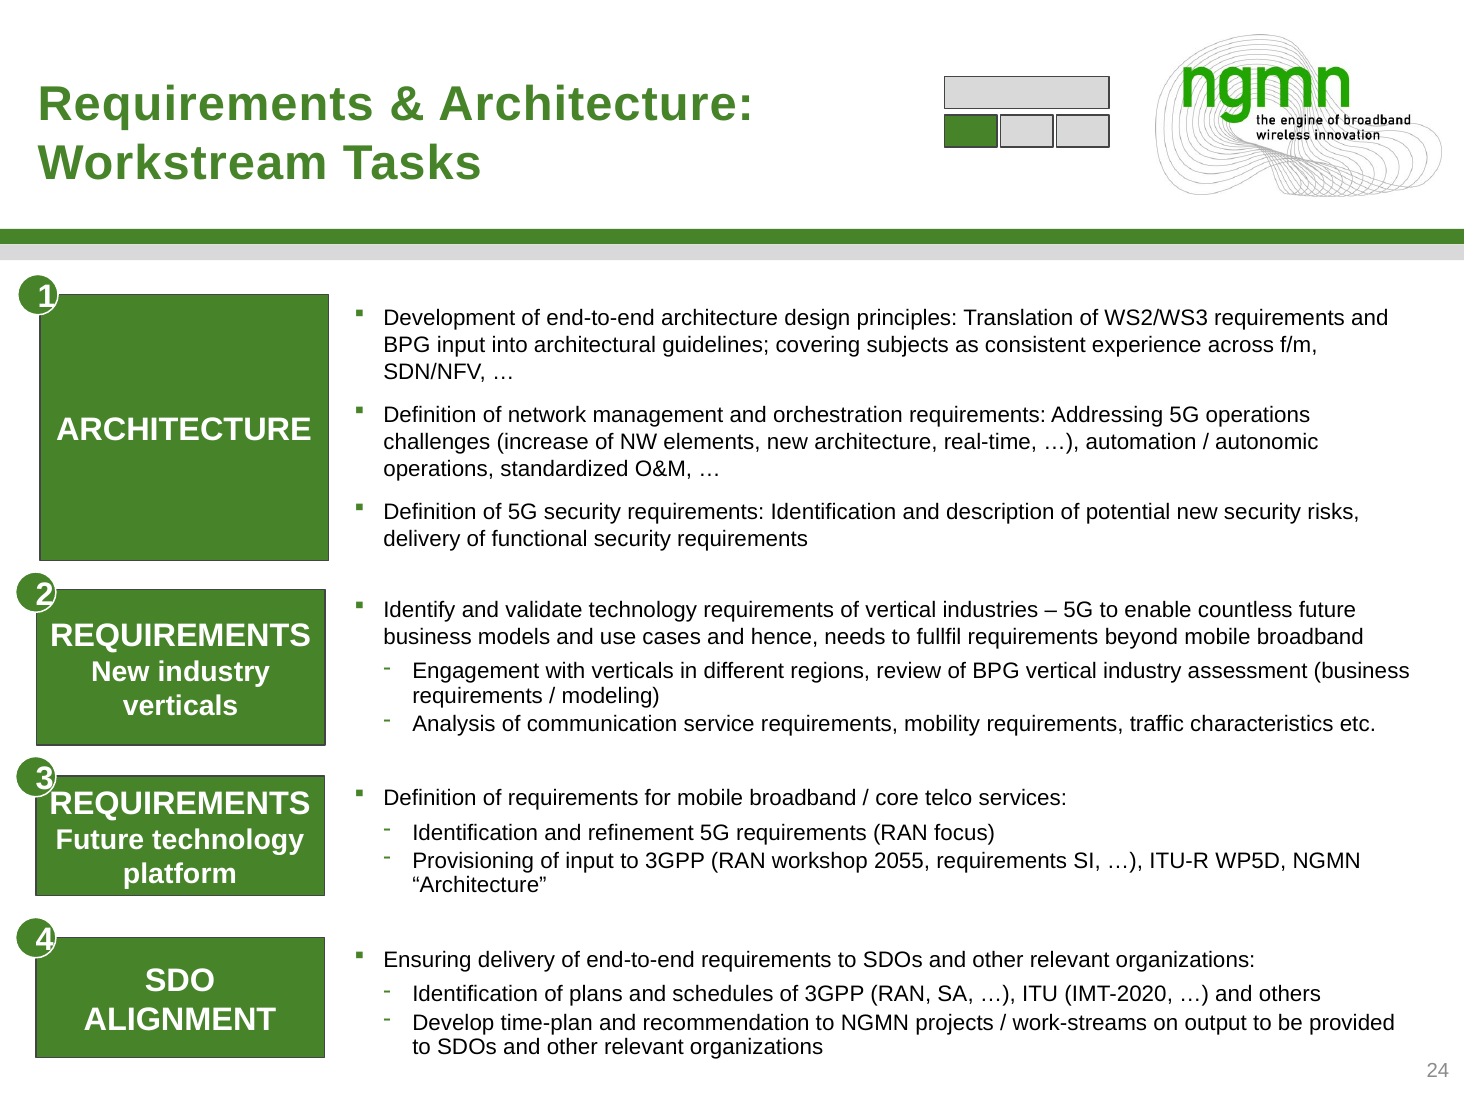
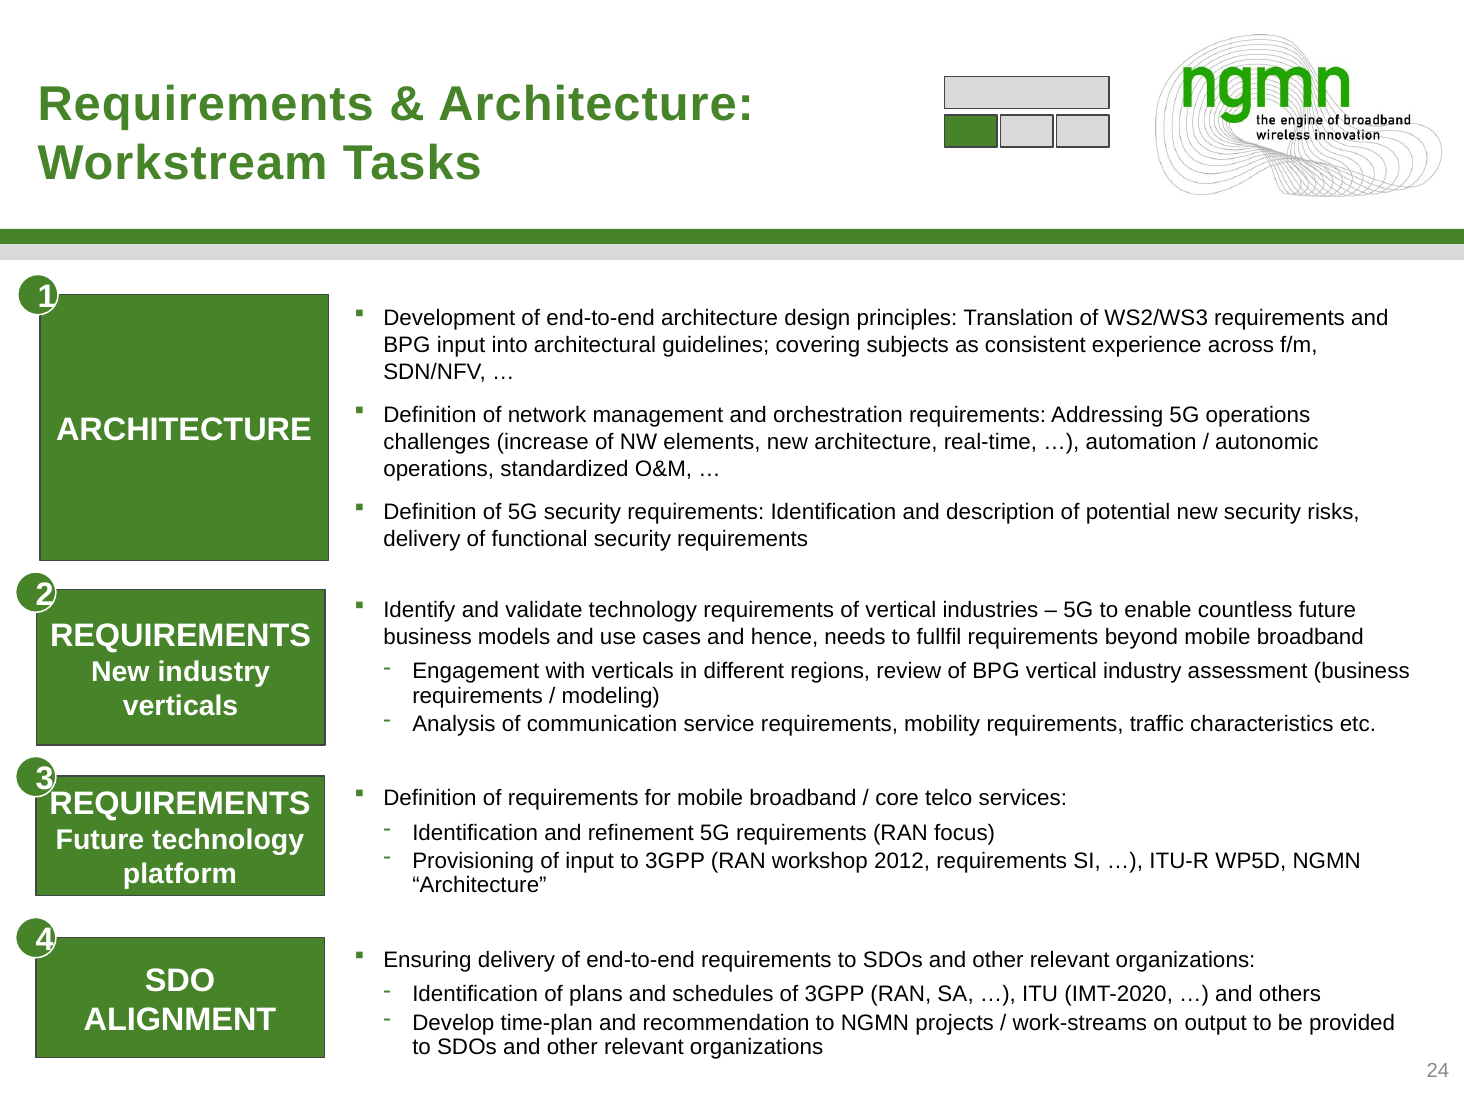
2055: 2055 -> 2012
